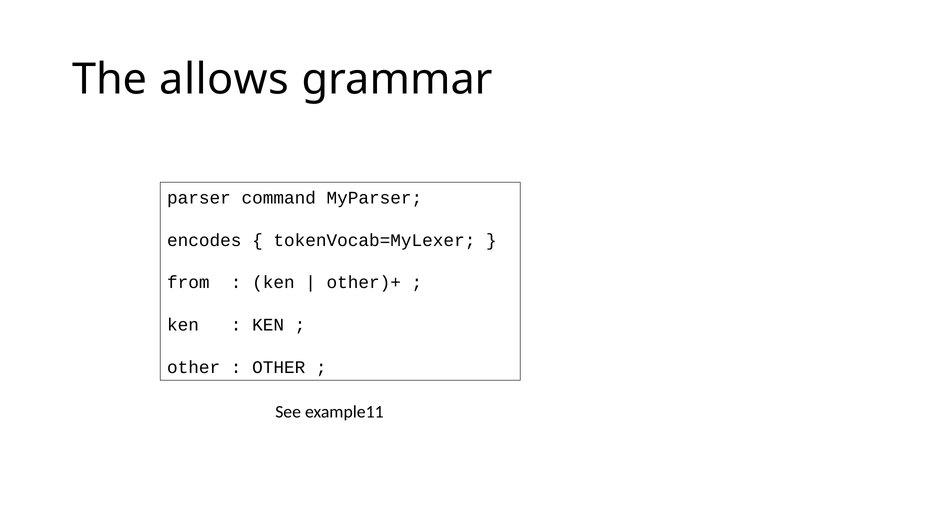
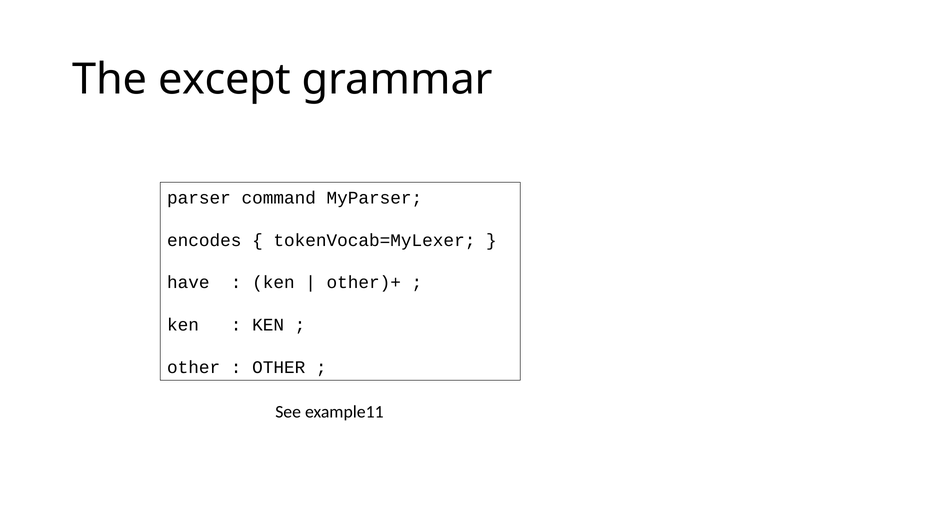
allows: allows -> except
from: from -> have
